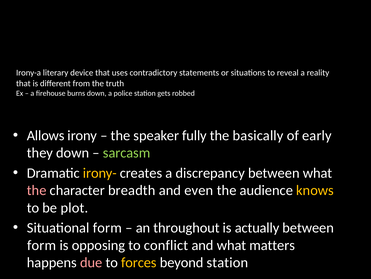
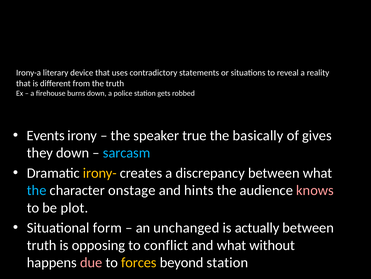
Allows: Allows -> Events
fully: fully -> true
early: early -> gives
sarcasm colour: light green -> light blue
the at (37, 190) colour: pink -> light blue
breadth: breadth -> onstage
even: even -> hints
knows colour: yellow -> pink
throughout: throughout -> unchanged
form at (42, 245): form -> truth
matters: matters -> without
